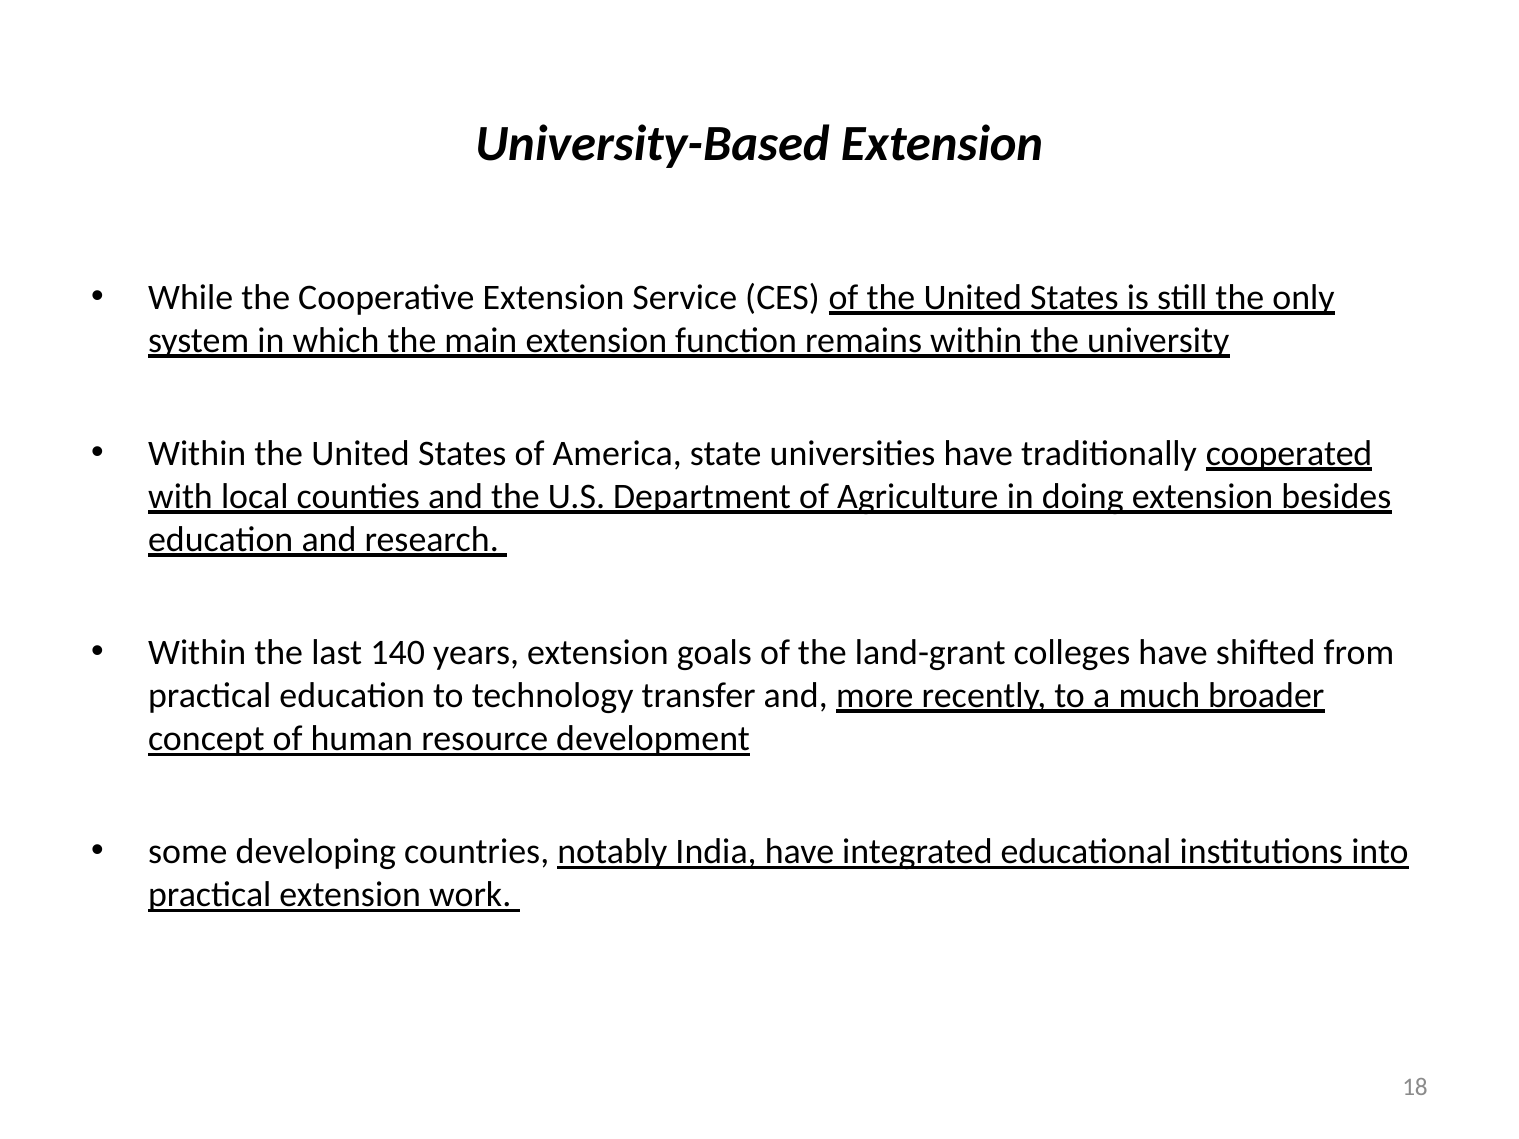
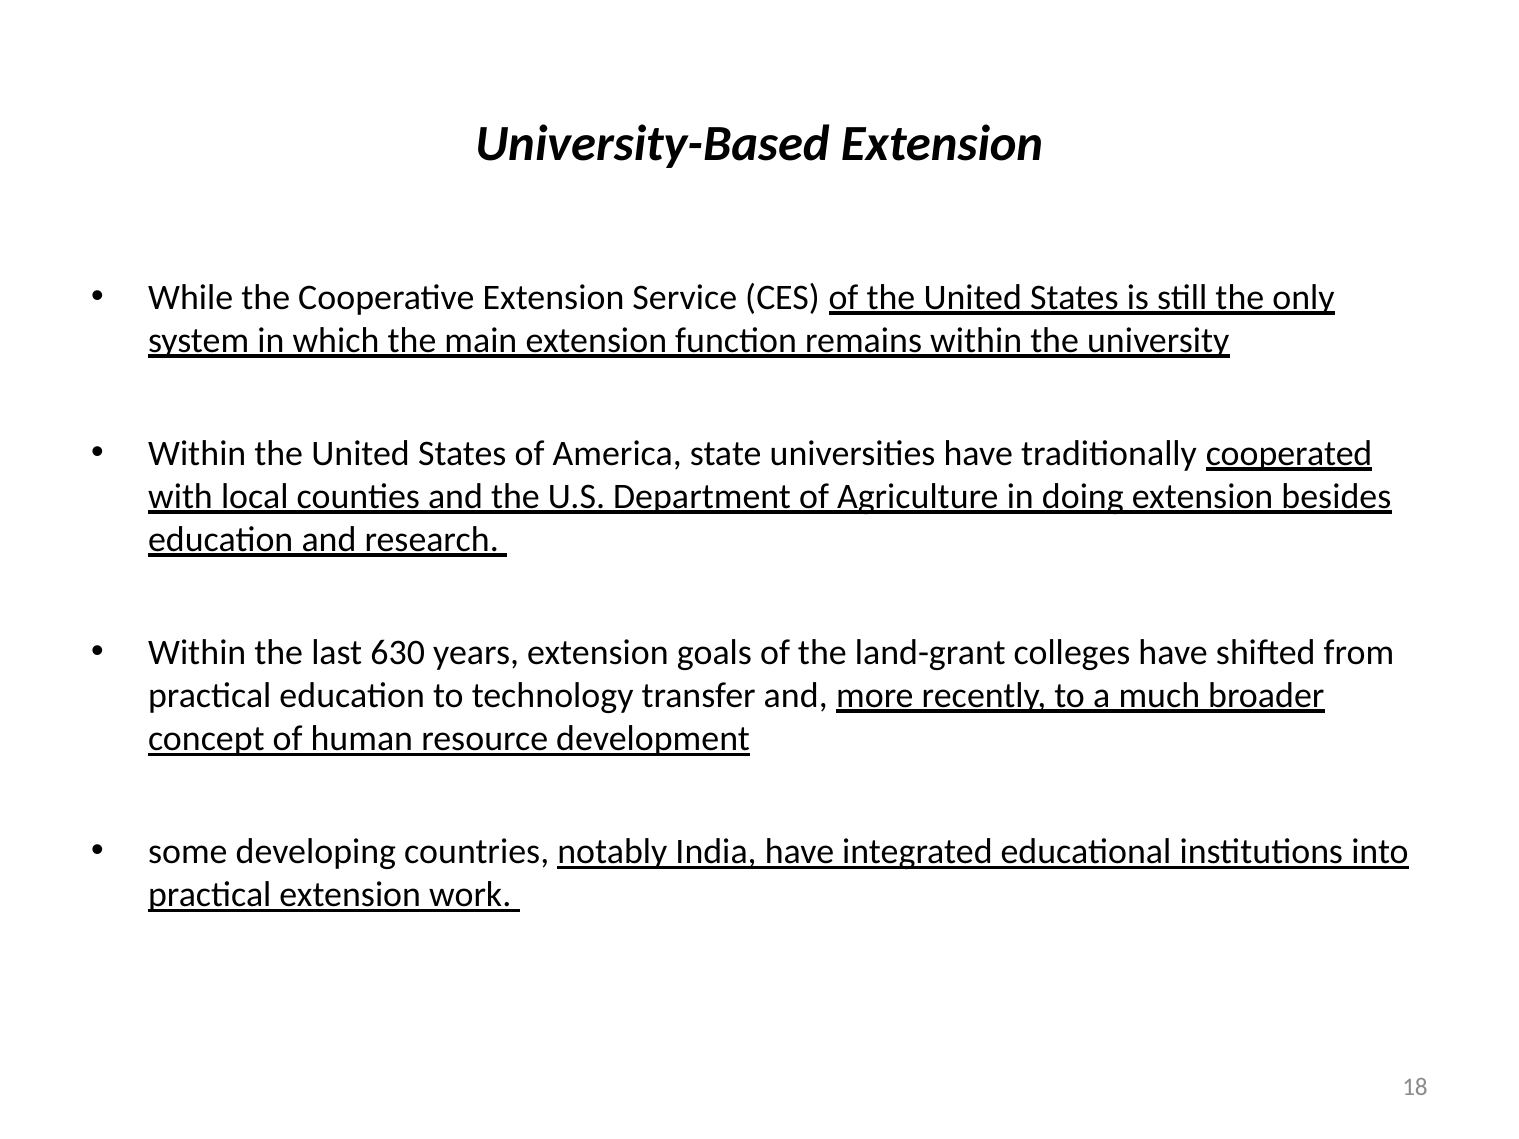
140: 140 -> 630
